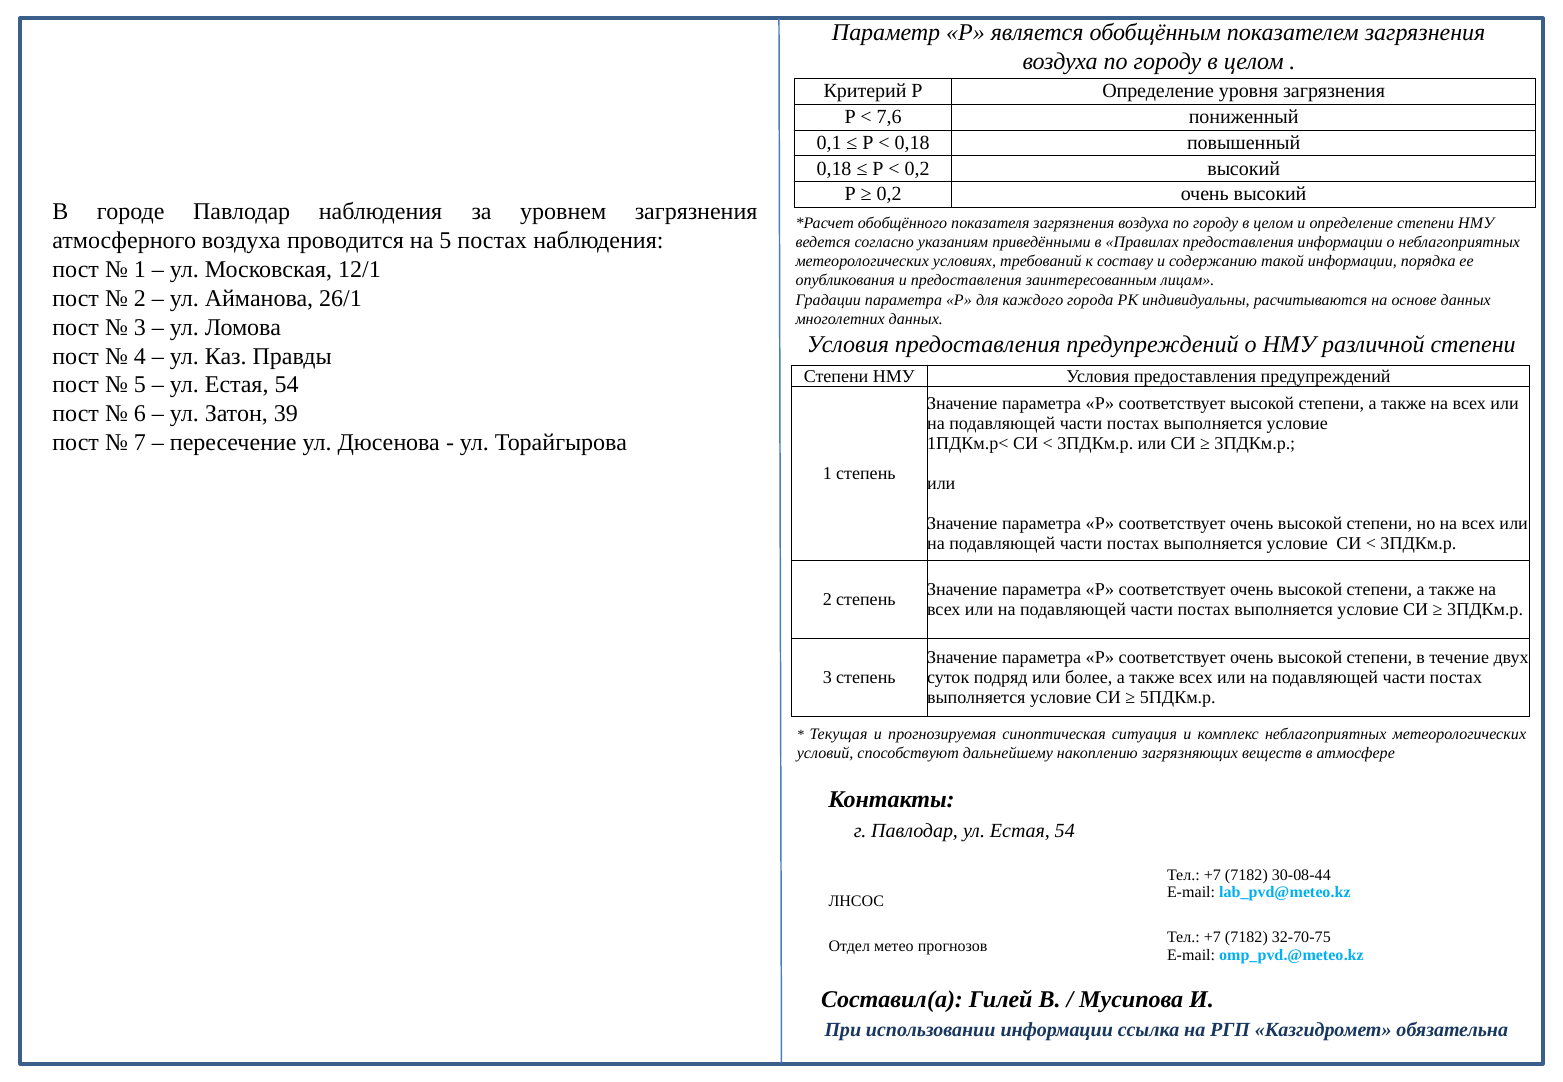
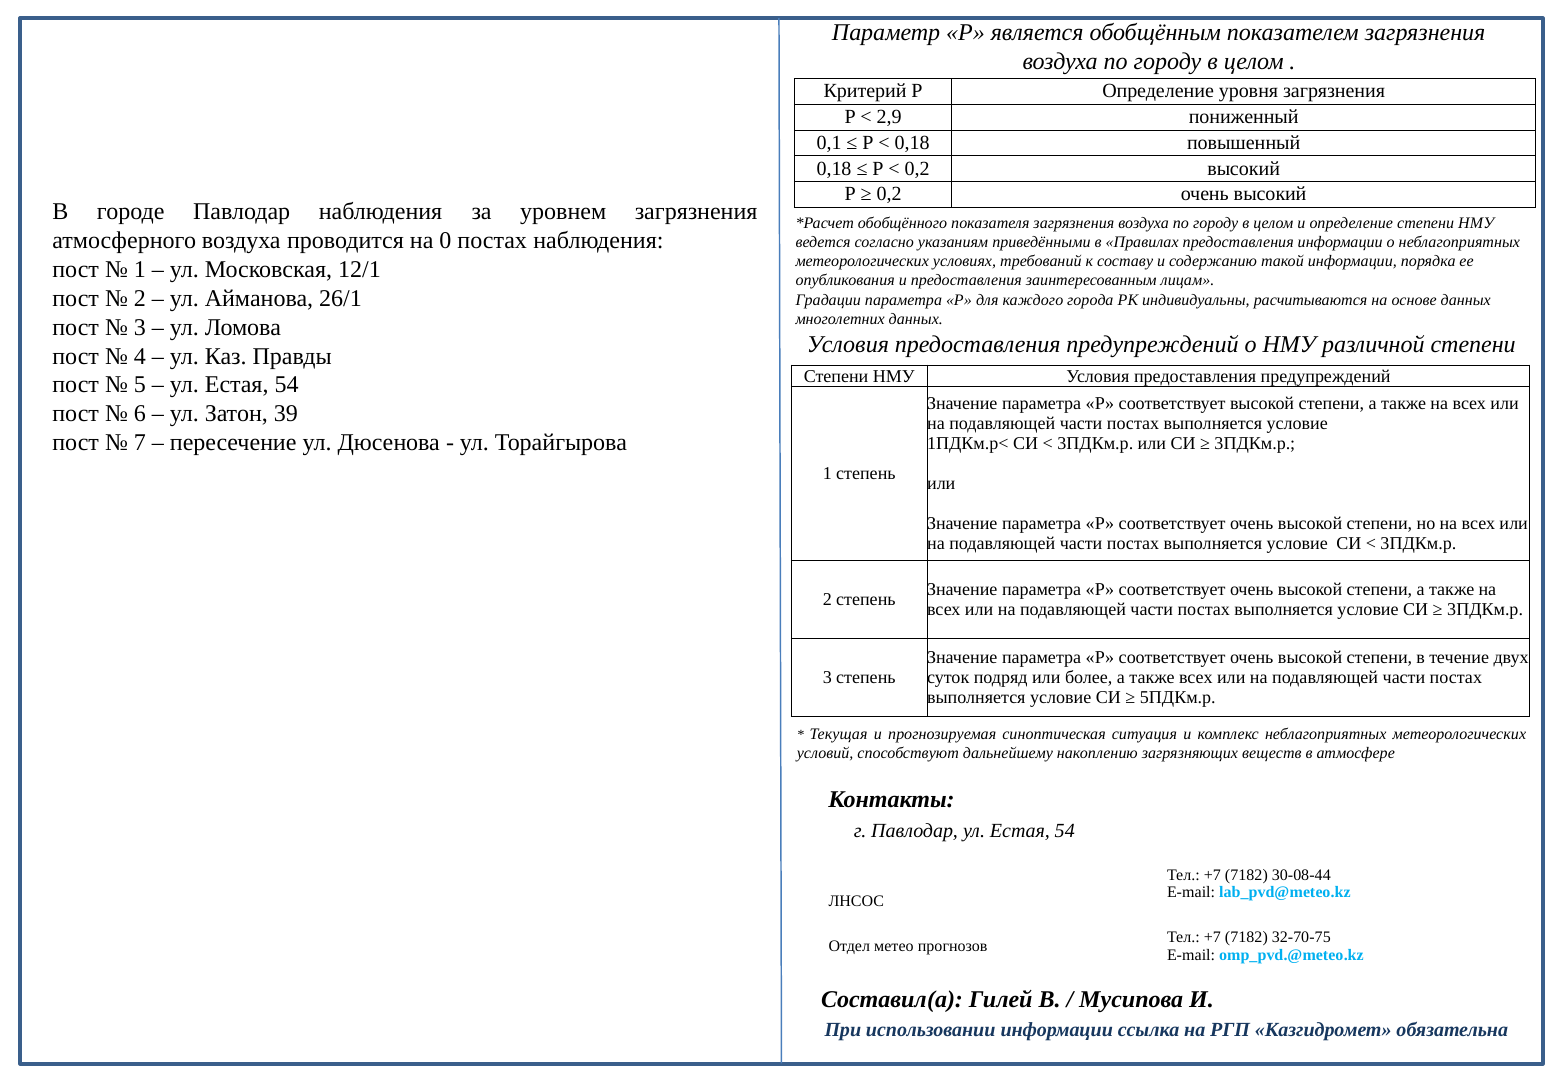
7,6: 7,6 -> 2,9
на 5: 5 -> 0
